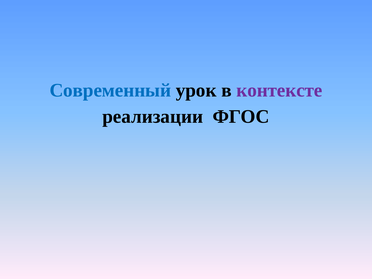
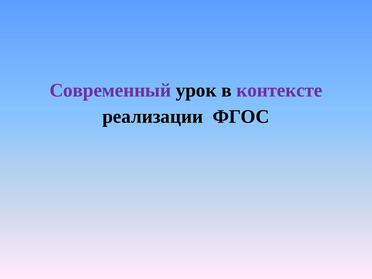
Современный colour: blue -> purple
